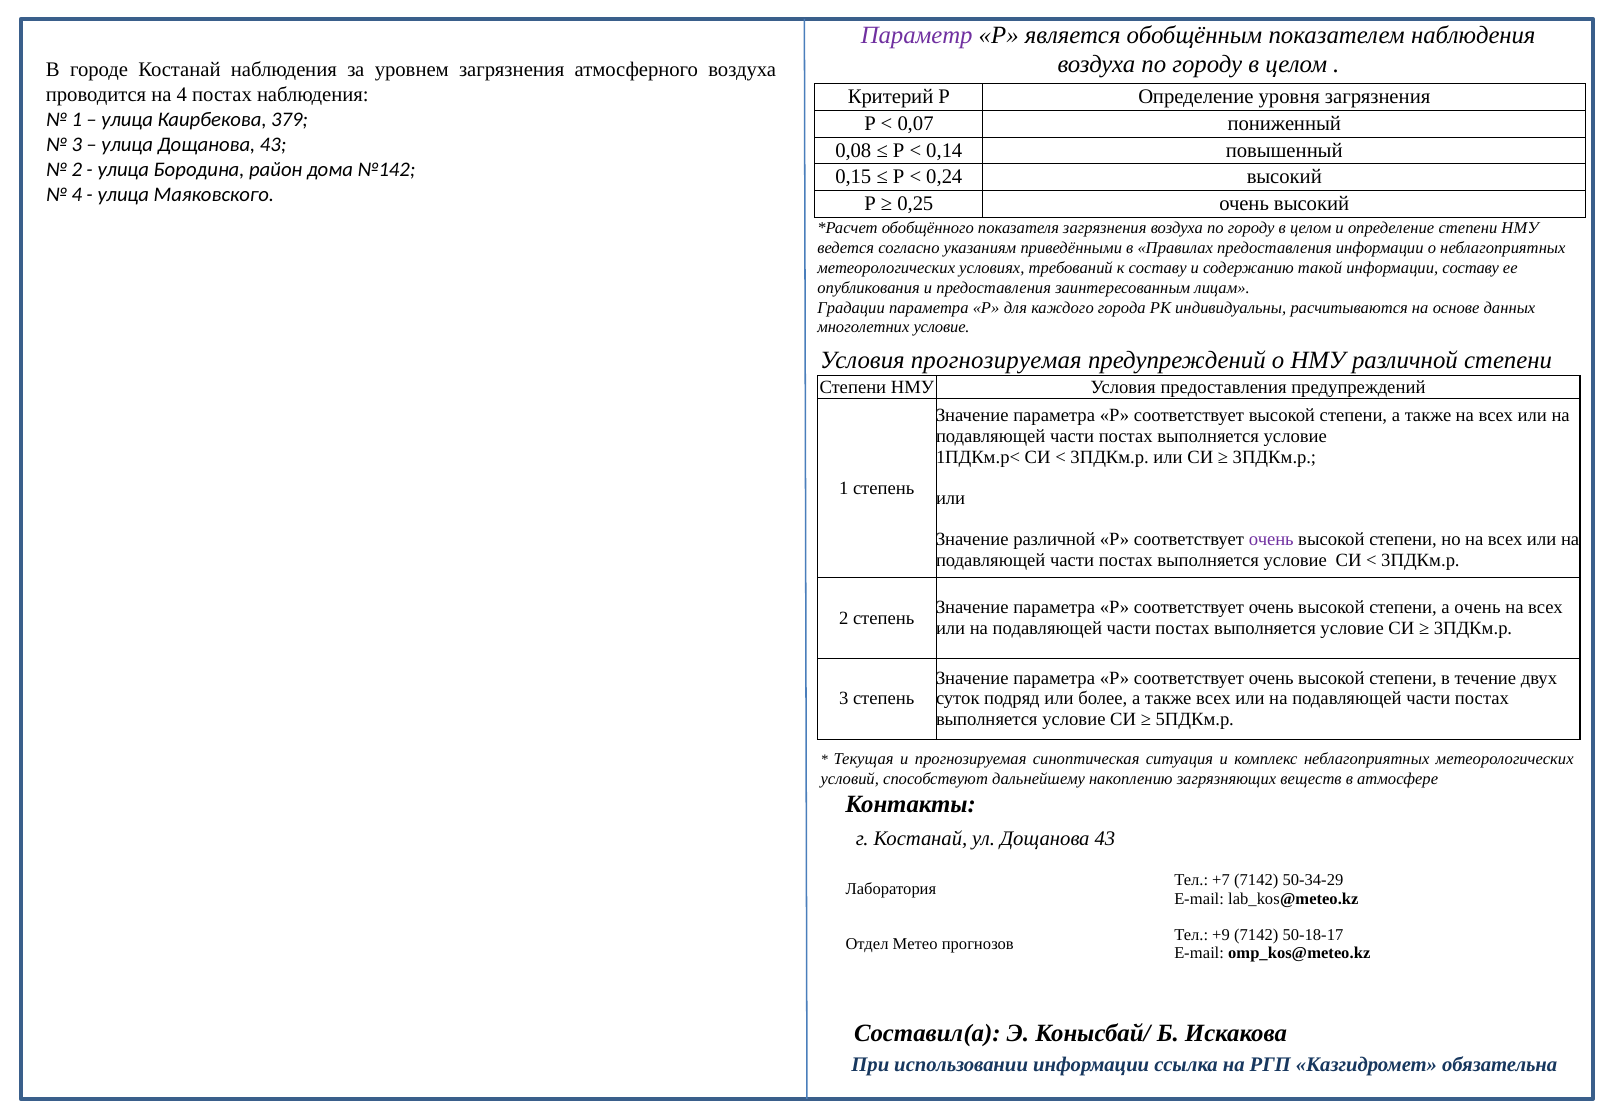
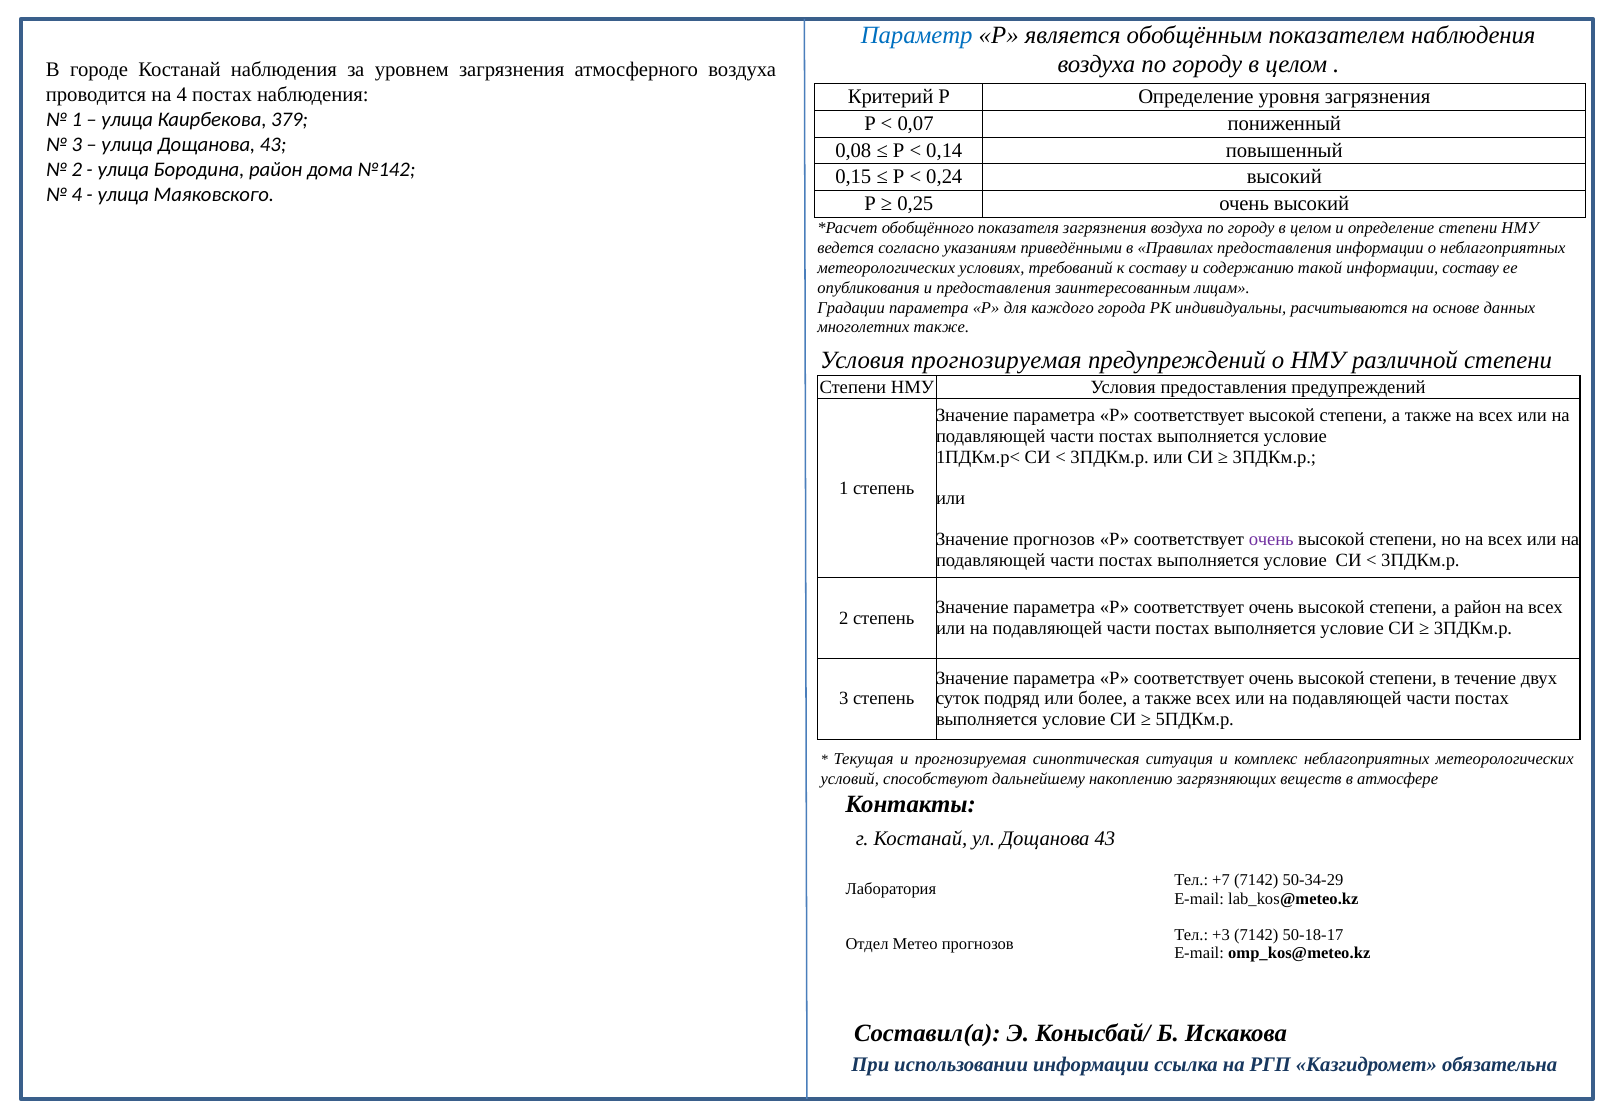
Параметр colour: purple -> blue
многолетних условие: условие -> также
Значение различной: различной -> прогнозов
а очень: очень -> район
+9: +9 -> +3
